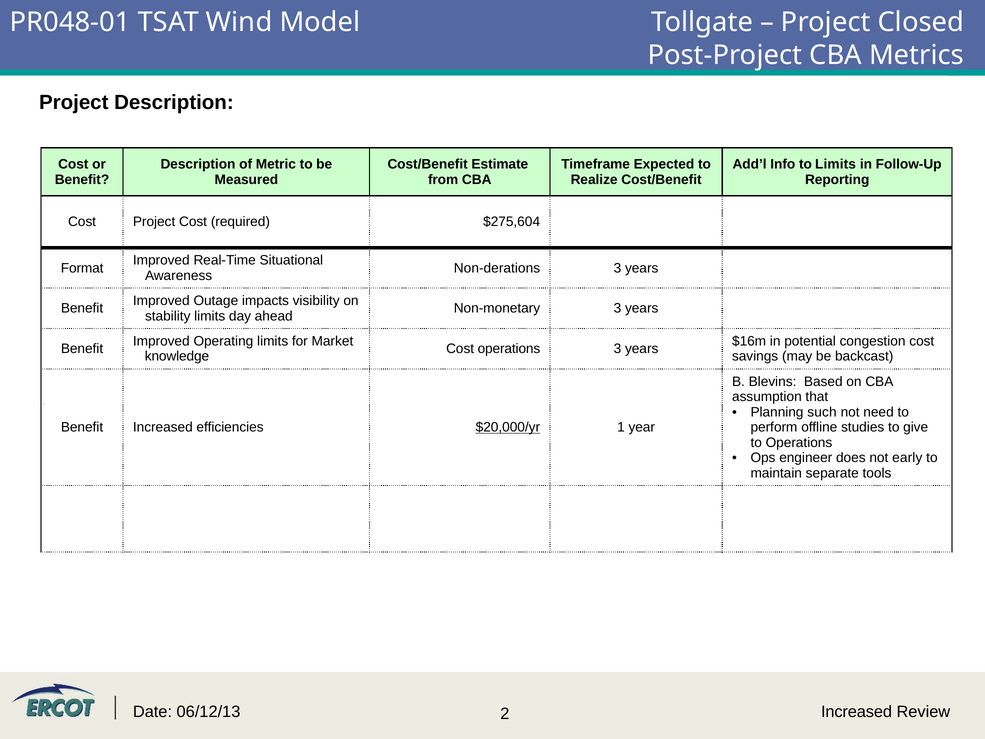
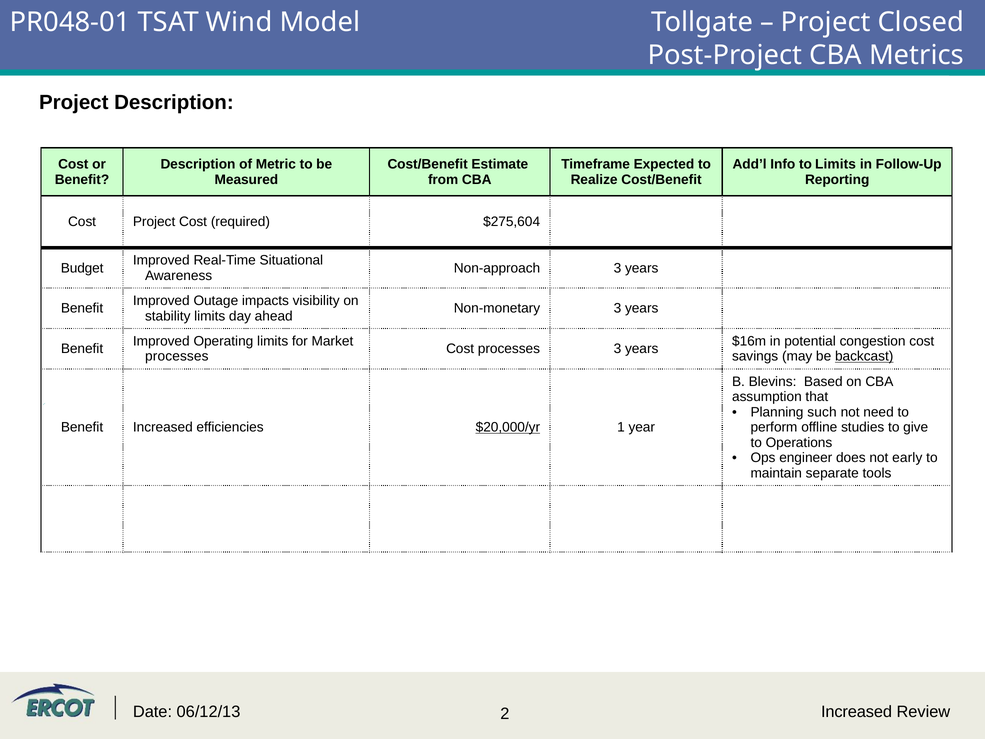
Format: Format -> Budget
Non-derations: Non-derations -> Non-approach
Cost operations: operations -> processes
knowledge at (177, 356): knowledge -> processes
backcast underline: none -> present
